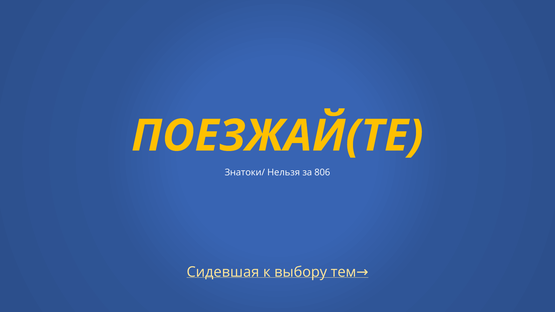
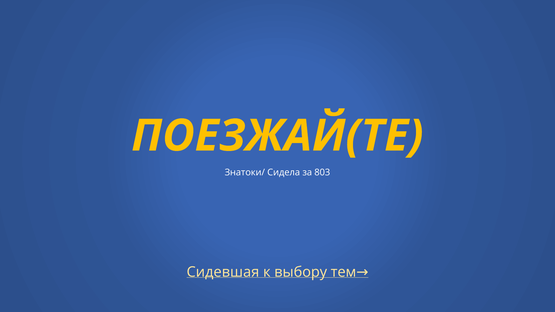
Нельзя: Нельзя -> Сидела
806: 806 -> 803
